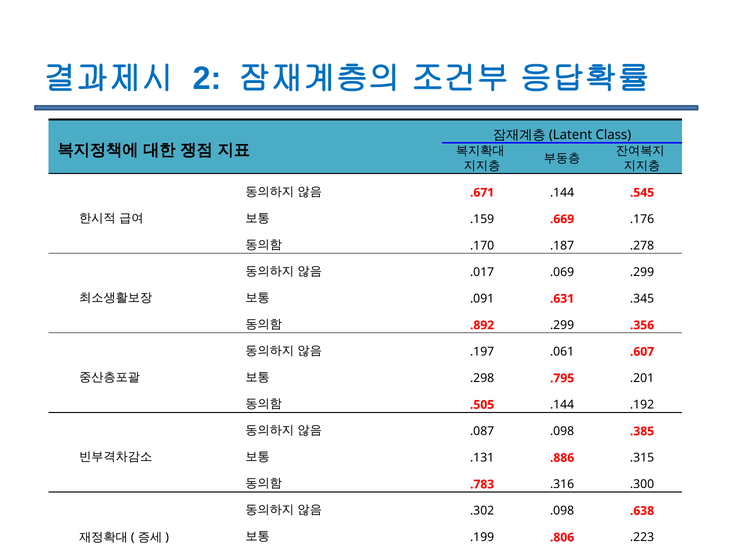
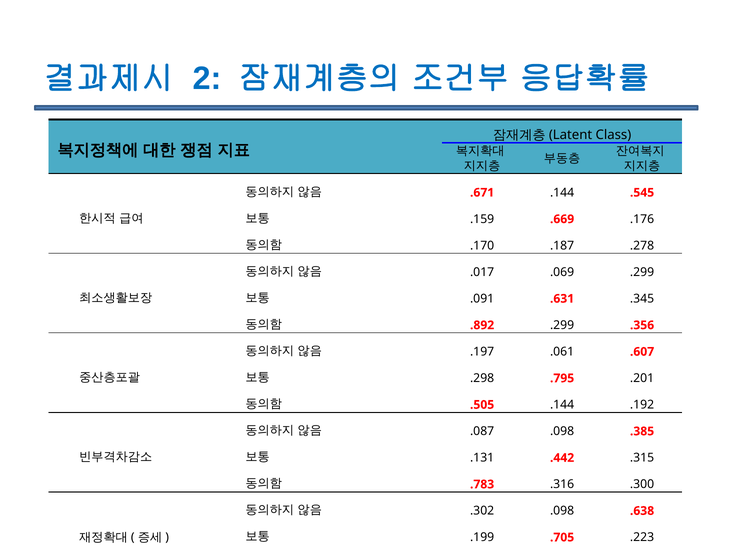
.886: .886 -> .442
.806: .806 -> .705
